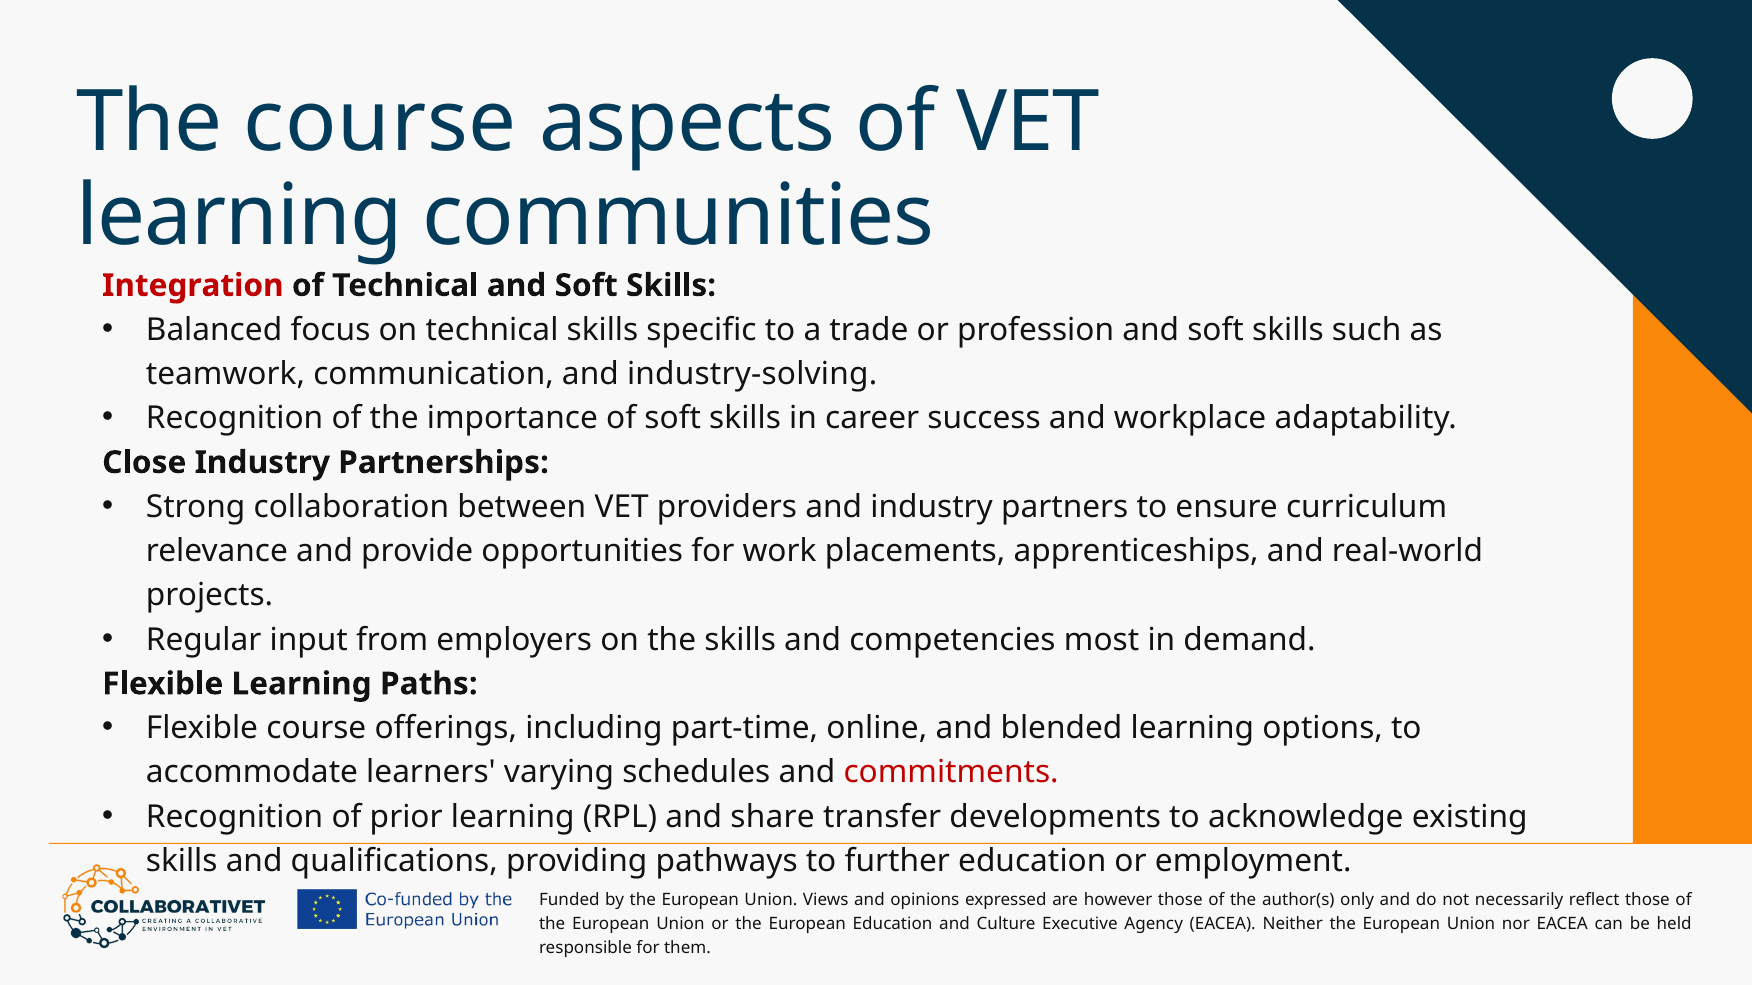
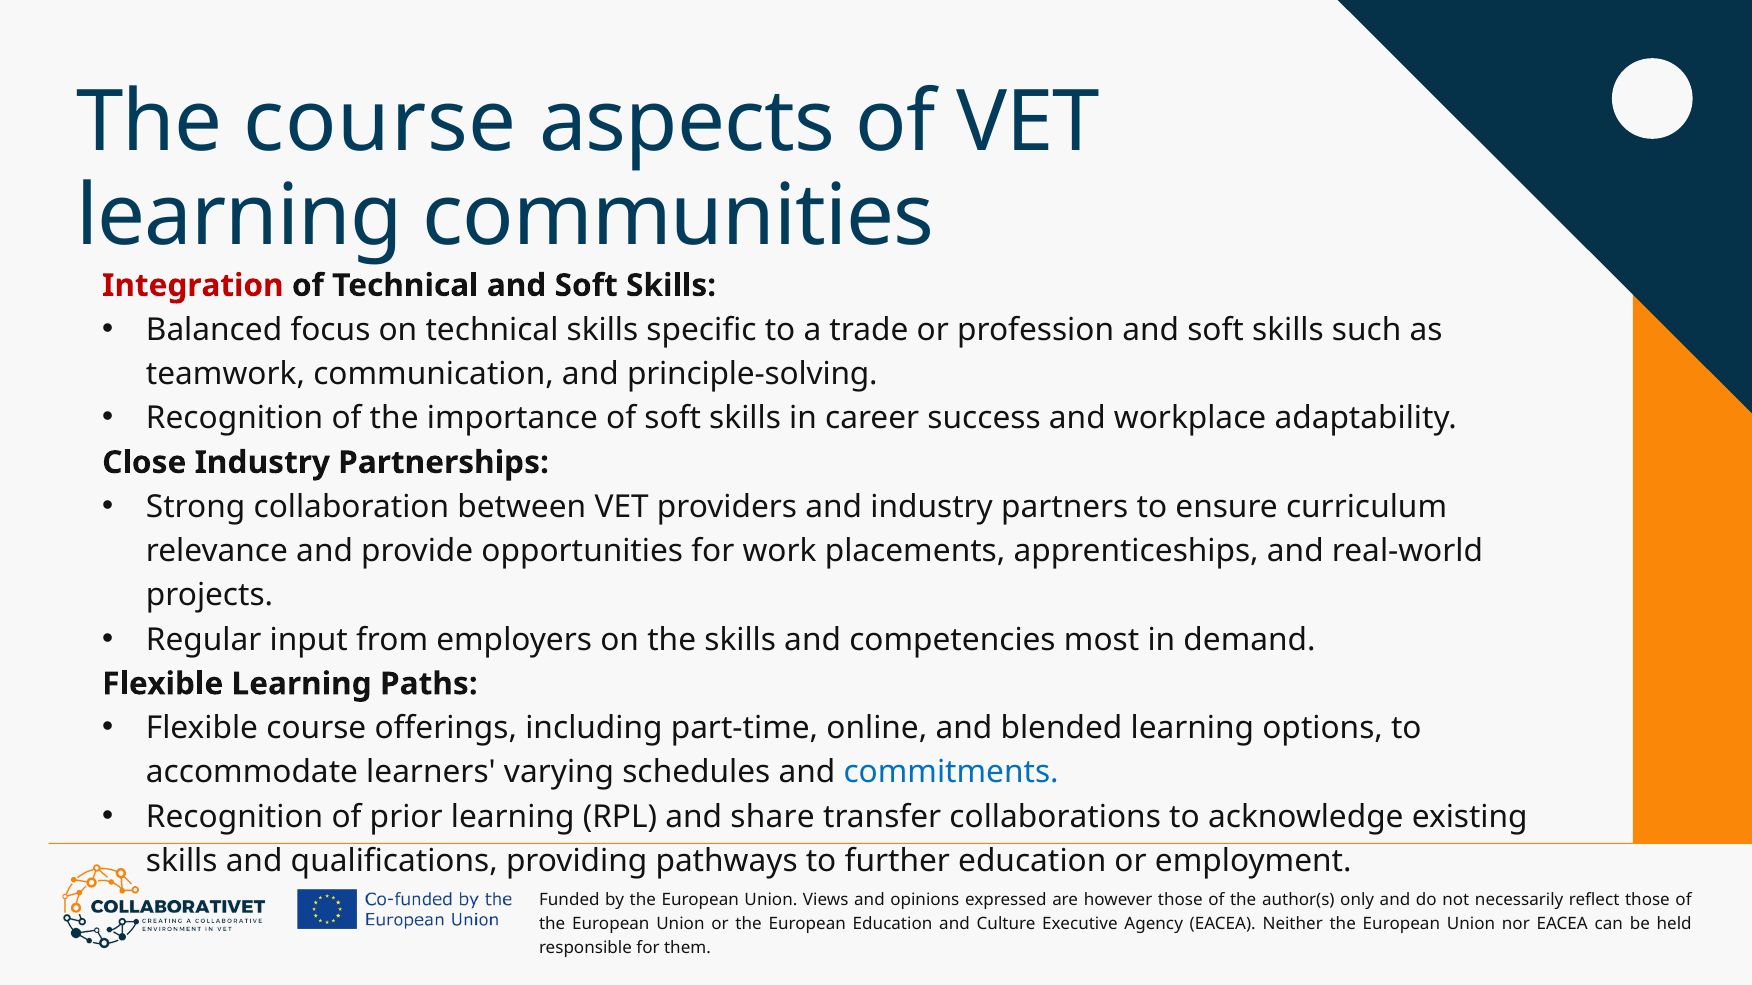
industry-solving: industry-solving -> principle-solving
commitments colour: red -> blue
developments: developments -> collaborations
